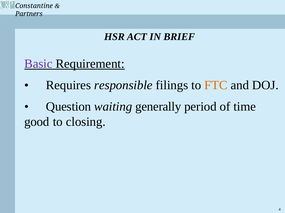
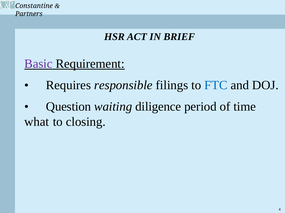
FTC colour: orange -> blue
generally: generally -> diligence
good: good -> what
